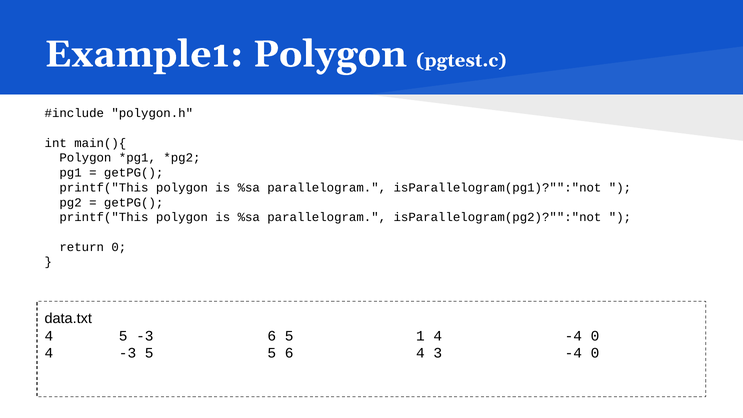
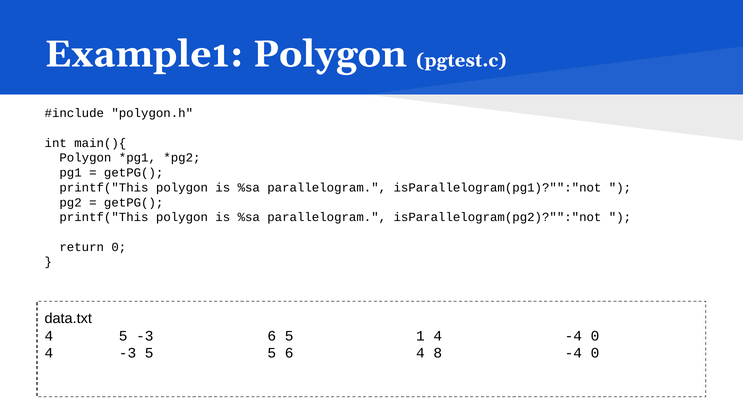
3: 3 -> 8
